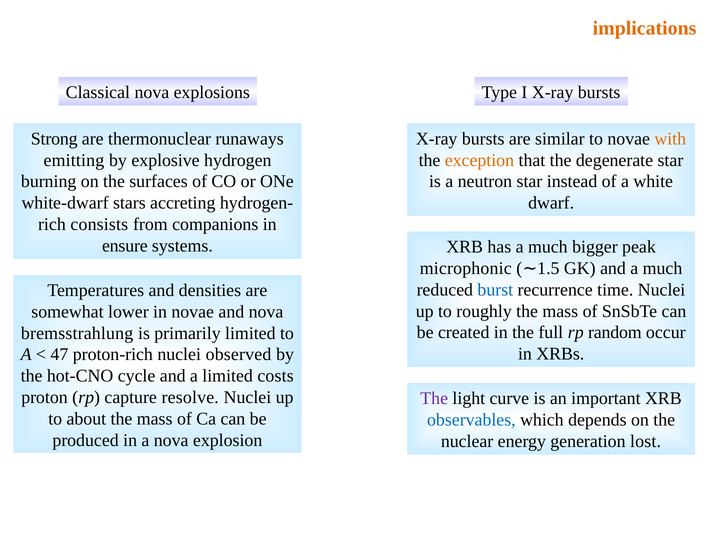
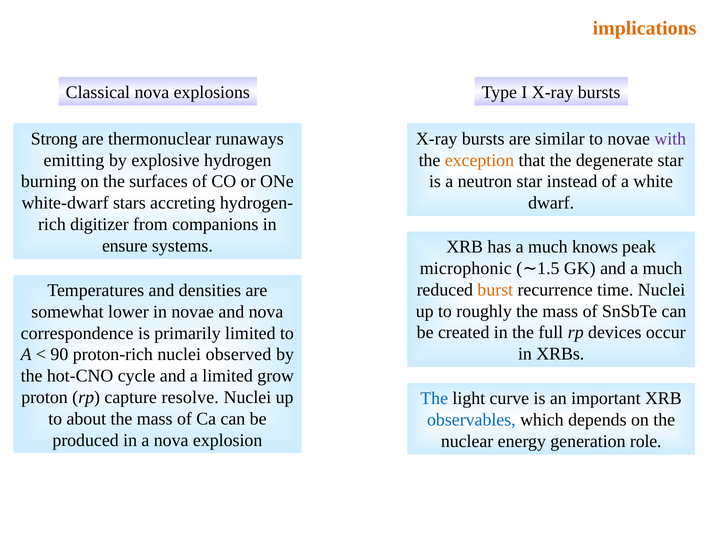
with colour: orange -> purple
consists: consists -> digitizer
bigger: bigger -> knows
burst colour: blue -> orange
random: random -> devices
bremsstrahlung: bremsstrahlung -> correspondence
47: 47 -> 90
costs: costs -> grow
The at (434, 399) colour: purple -> blue
lost: lost -> role
